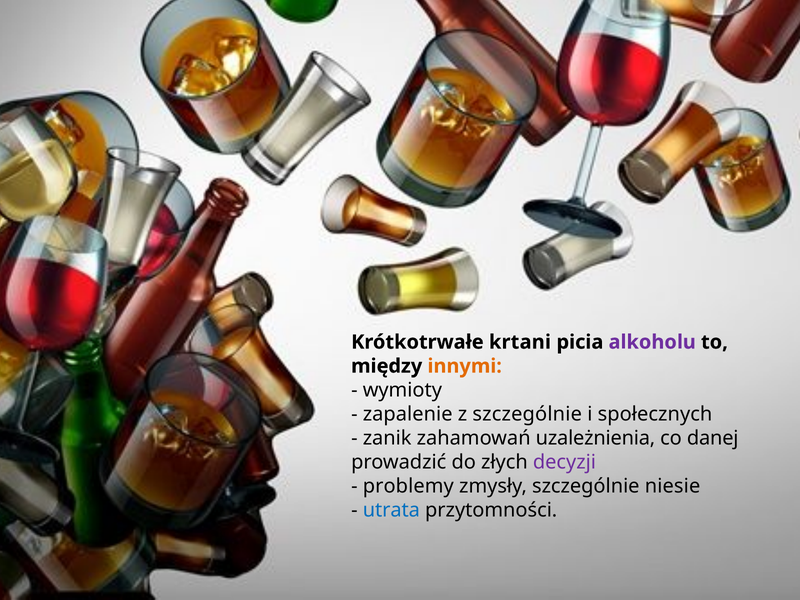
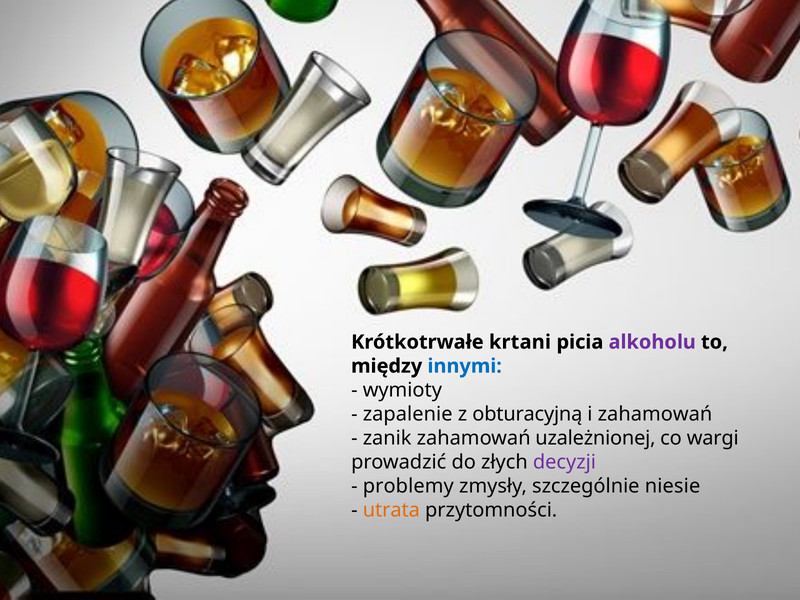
innymi colour: orange -> blue
z szczególnie: szczególnie -> obturacyjną
i społecznych: społecznych -> zahamowań
uzależnienia: uzależnienia -> uzależnionej
danej: danej -> wargi
utrata colour: blue -> orange
